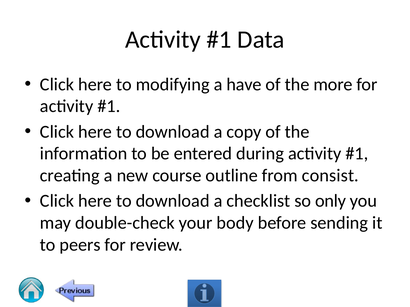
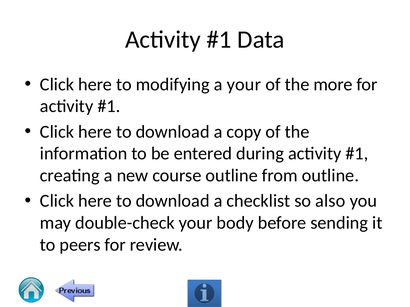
a have: have -> your
from consist: consist -> outline
only: only -> also
